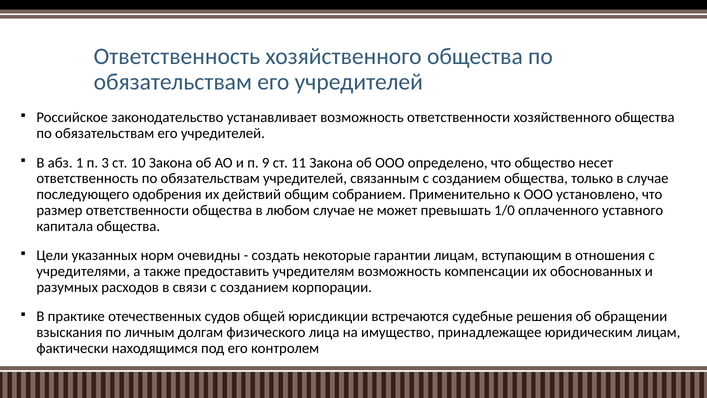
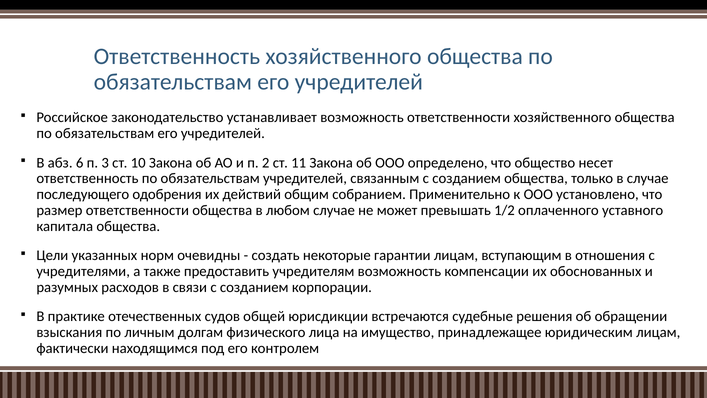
1: 1 -> 6
9: 9 -> 2
1/0: 1/0 -> 1/2
